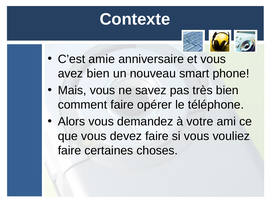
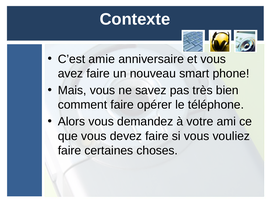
avez bien: bien -> faire
